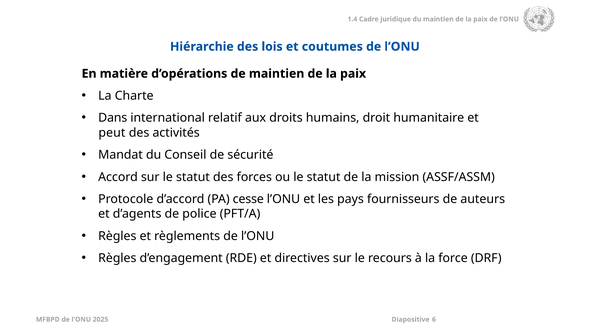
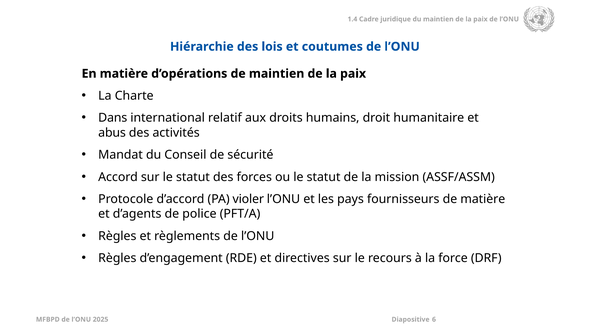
peut: peut -> abus
cesse: cesse -> violer
de auteurs: auteurs -> matière
